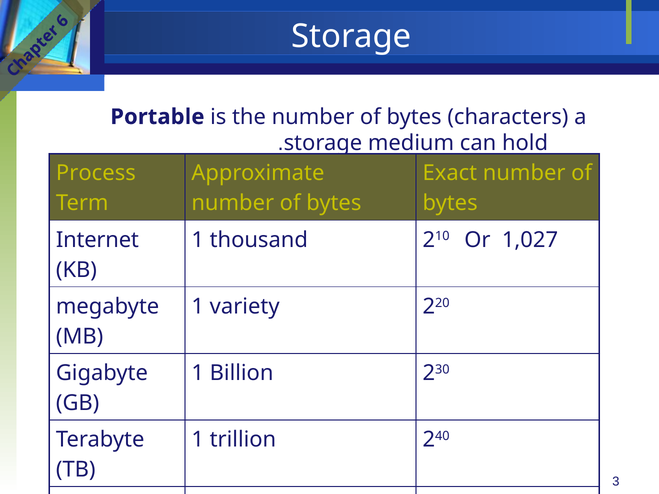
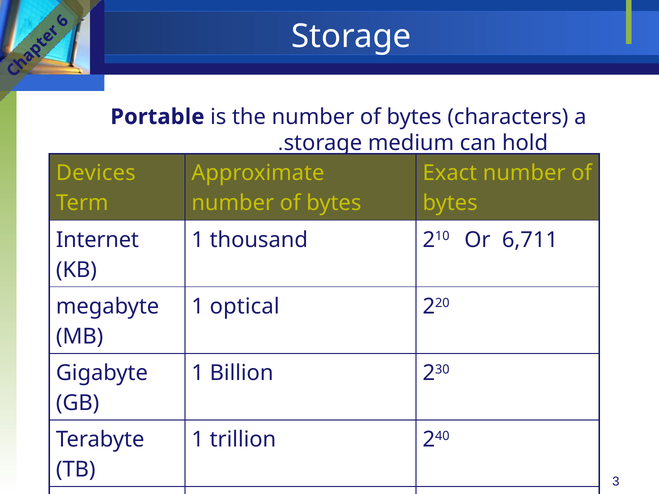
Process: Process -> Devices
1,027: 1,027 -> 6,711
variety: variety -> optical
